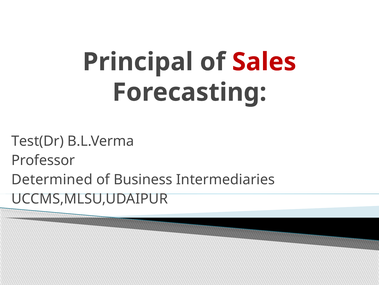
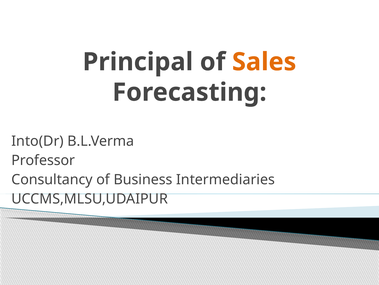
Sales colour: red -> orange
Test(Dr: Test(Dr -> Into(Dr
Determined: Determined -> Consultancy
